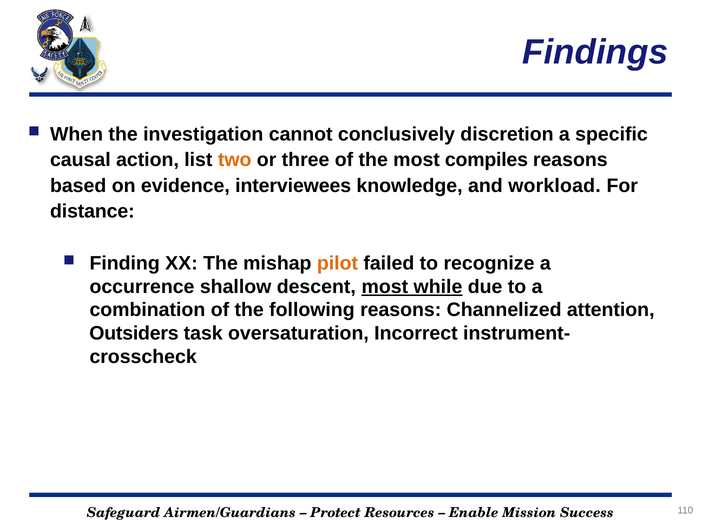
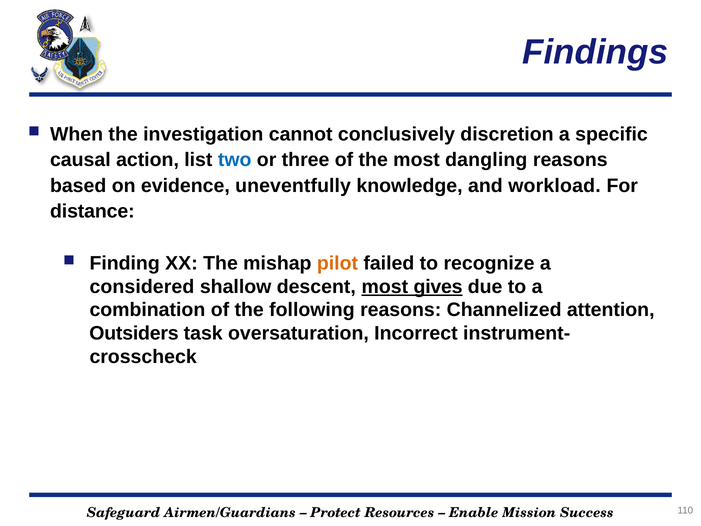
two colour: orange -> blue
compiles: compiles -> dangling
interviewees: interviewees -> uneventfully
occurrence: occurrence -> considered
while: while -> gives
